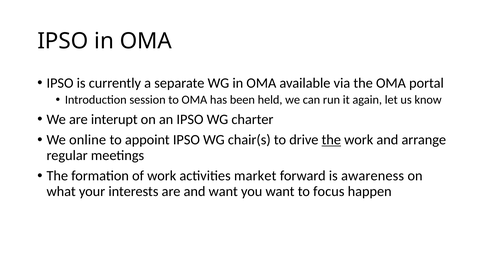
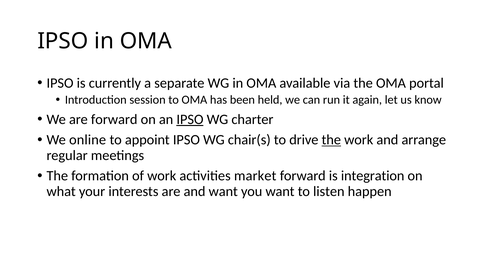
are interupt: interupt -> forward
IPSO at (190, 119) underline: none -> present
awareness: awareness -> integration
focus: focus -> listen
